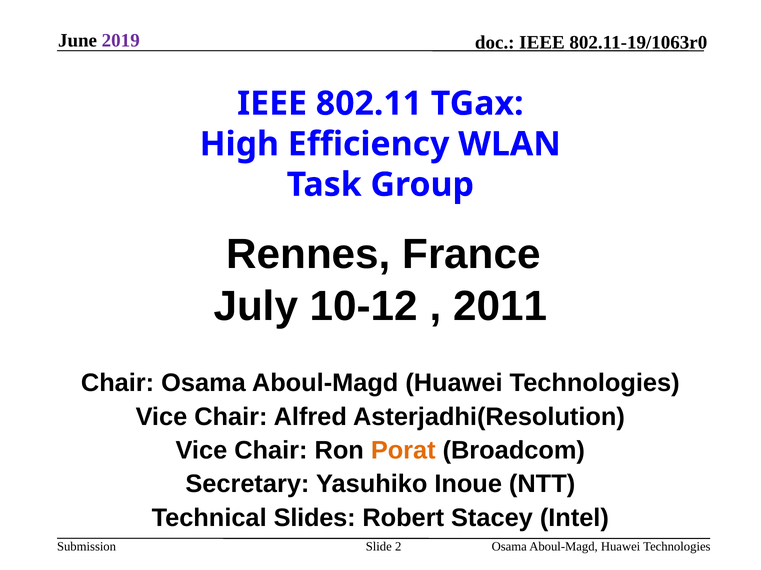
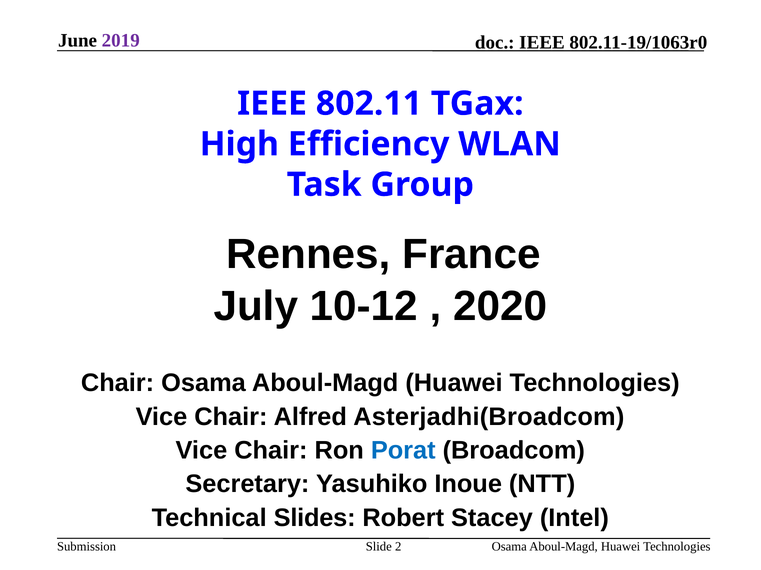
2011: 2011 -> 2020
Asterjadhi(Resolution: Asterjadhi(Resolution -> Asterjadhi(Broadcom
Porat colour: orange -> blue
